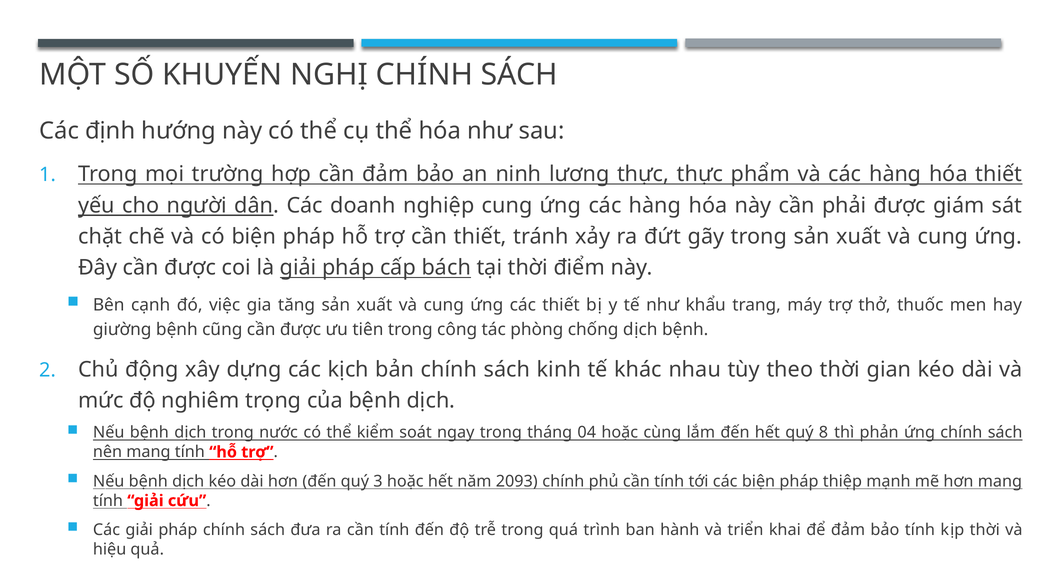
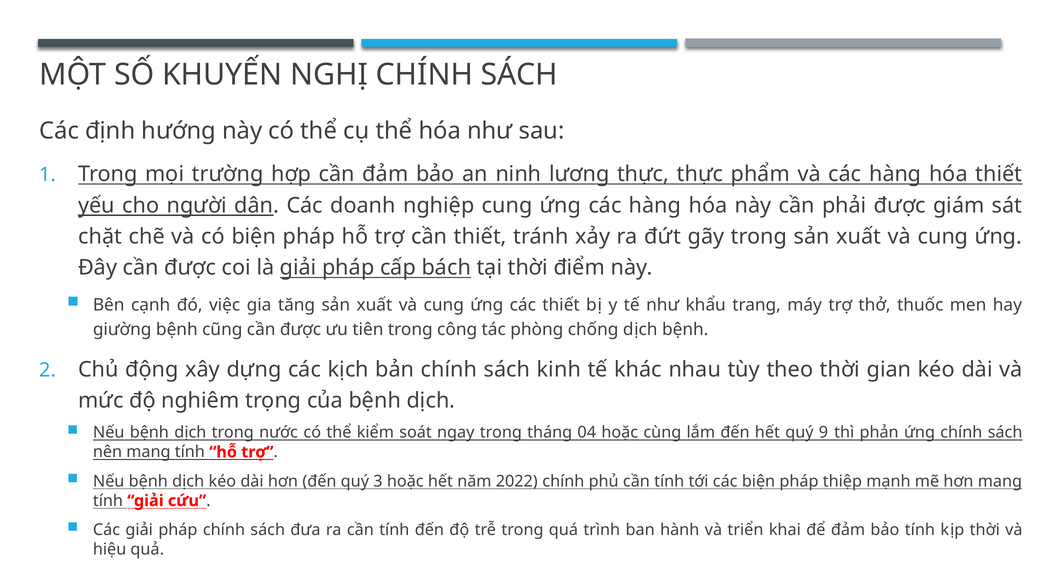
8: 8 -> 9
2093: 2093 -> 2022
